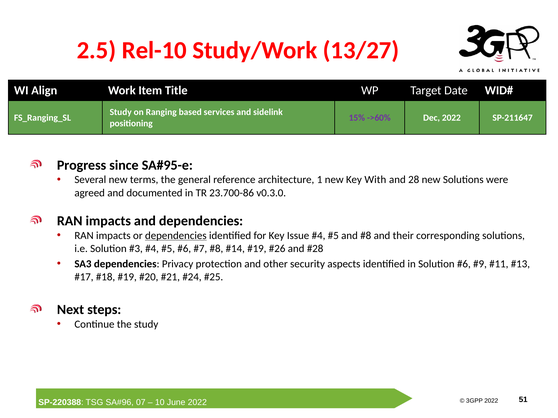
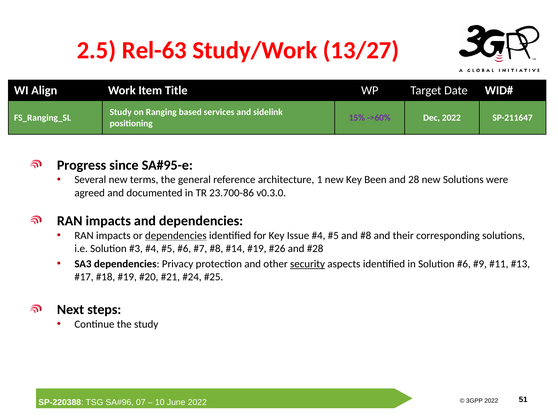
Rel-10: Rel-10 -> Rel-63
With: With -> Been
security underline: none -> present
